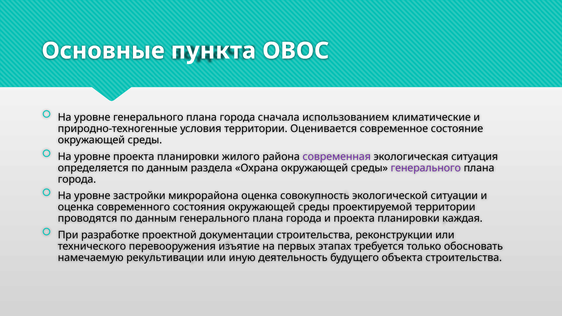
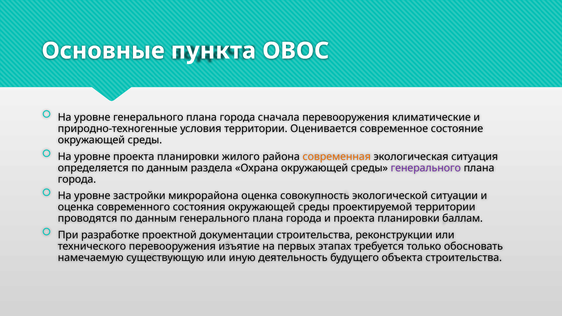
сначала использованием: использованием -> перевооружения
современная colour: purple -> orange
каждая: каждая -> баллам
рекультивации: рекультивации -> существующую
